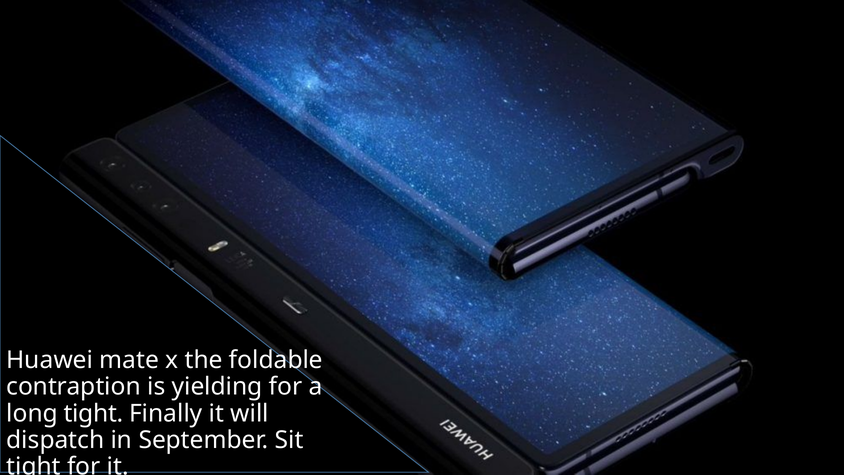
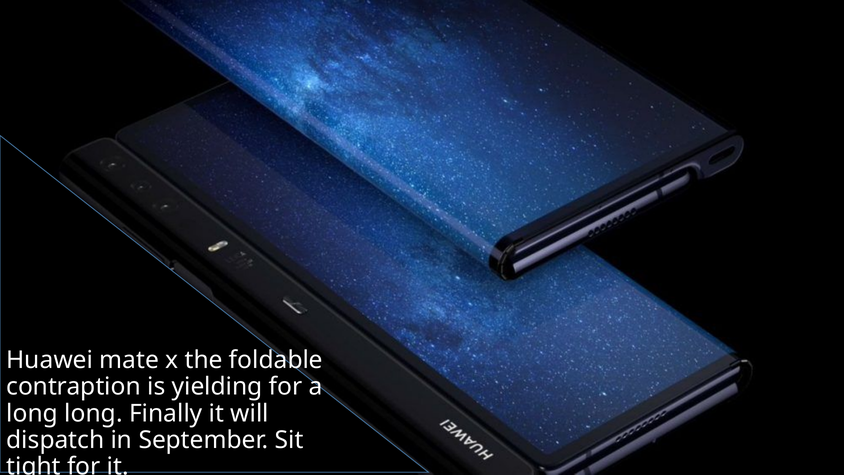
long tight: tight -> long
